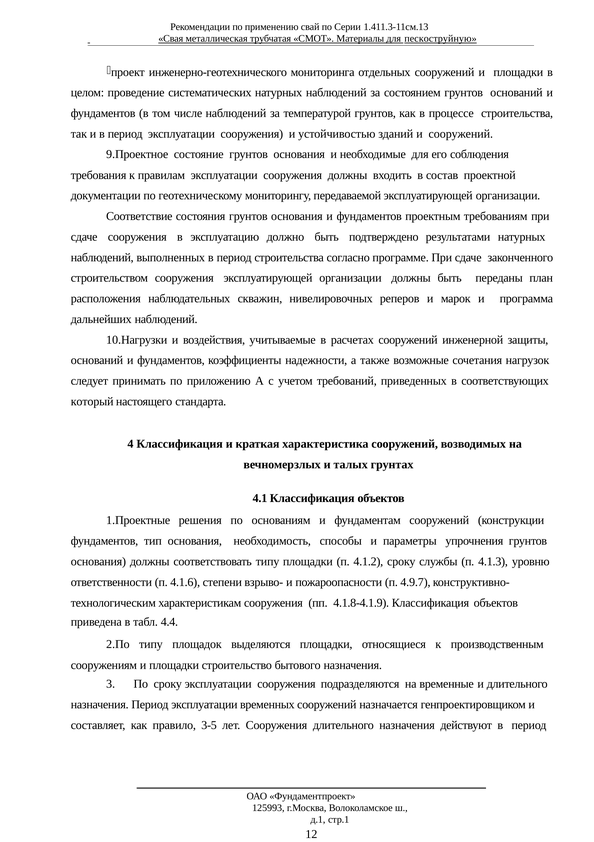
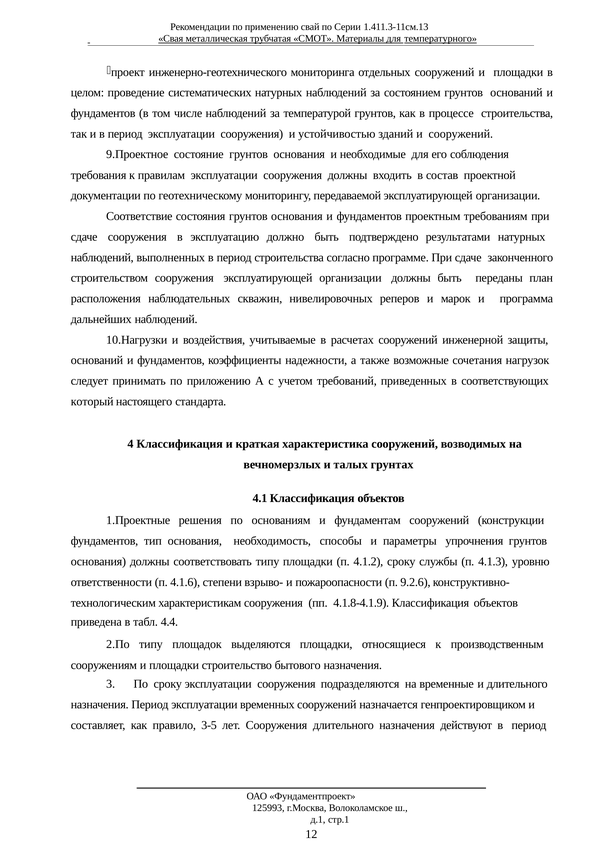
пескоструйную: пескоструйную -> температурного
4.9.7: 4.9.7 -> 9.2.6
